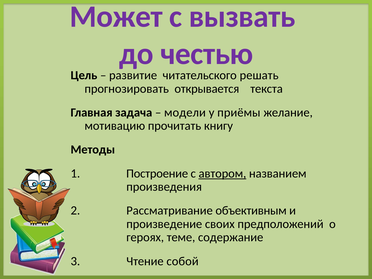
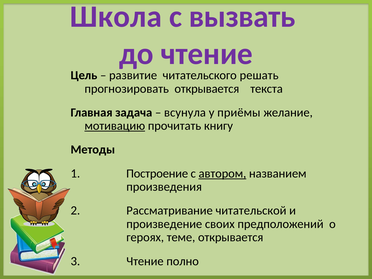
Может: Может -> Школа
до честью: честью -> чтение
модели: модели -> всунула
мотивацию underline: none -> present
объективным: объективным -> читательской
теме содержание: содержание -> открывается
собой: собой -> полно
